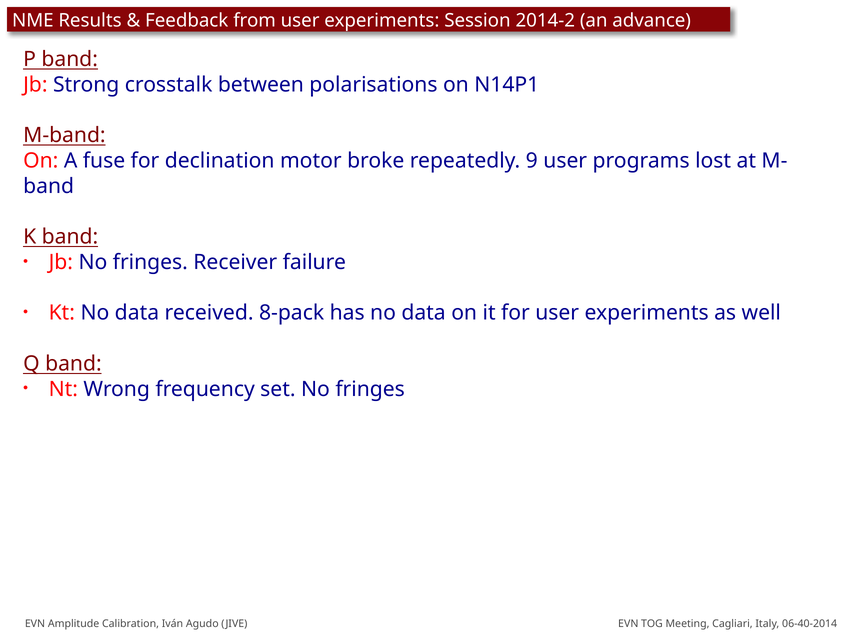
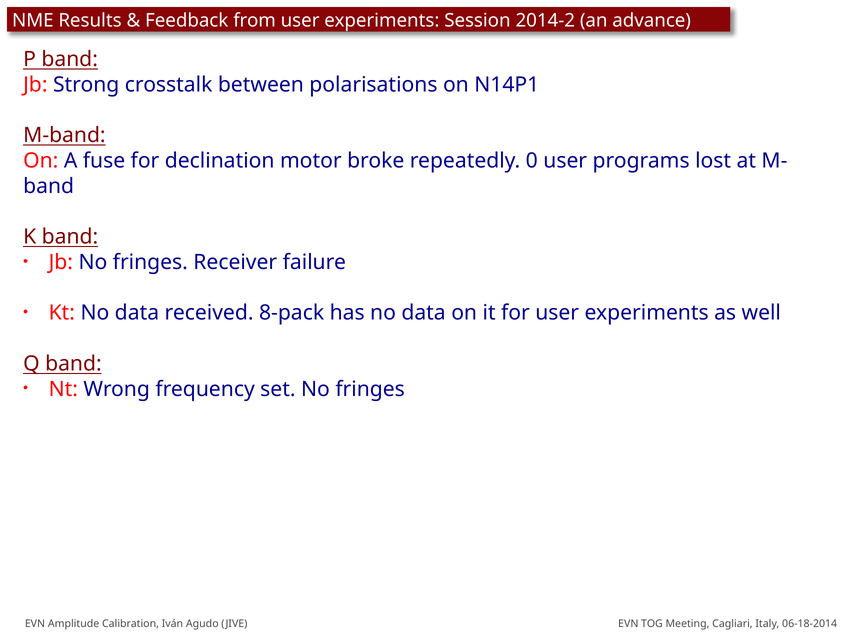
9: 9 -> 0
06-40-2014: 06-40-2014 -> 06-18-2014
